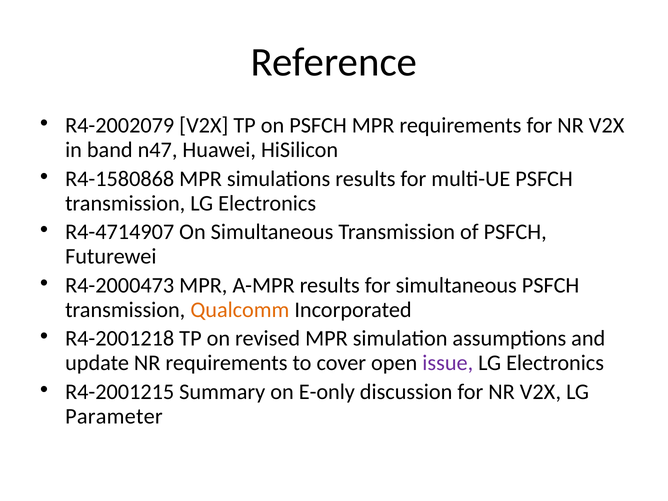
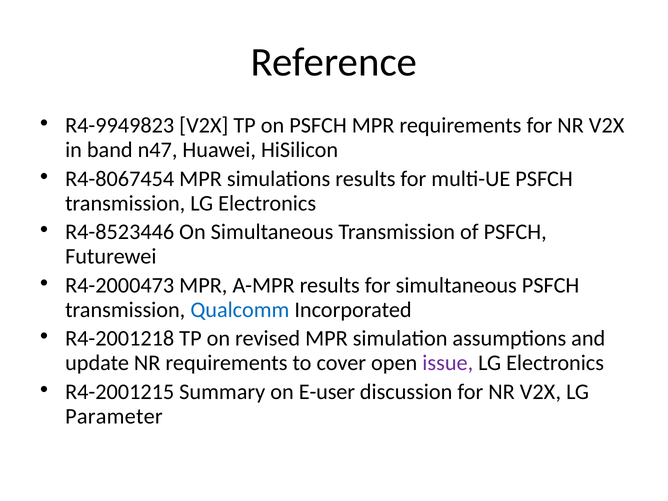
R4-2002079: R4-2002079 -> R4-9949823
R4-1580868: R4-1580868 -> R4-8067454
R4-4714907: R4-4714907 -> R4-8523446
Qualcomm colour: orange -> blue
E-only: E-only -> E-user
